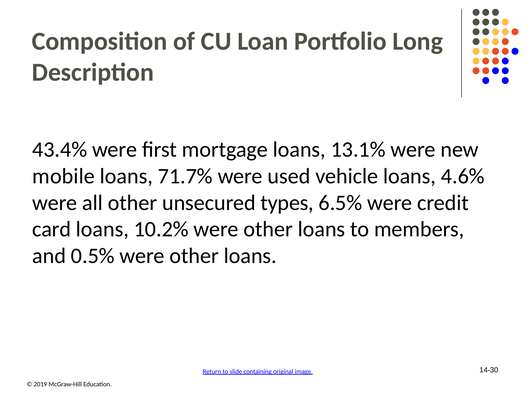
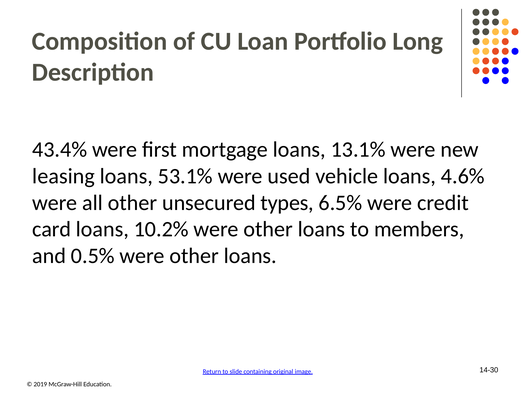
mobile: mobile -> leasing
71.7%: 71.7% -> 53.1%
